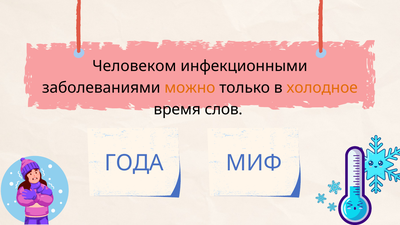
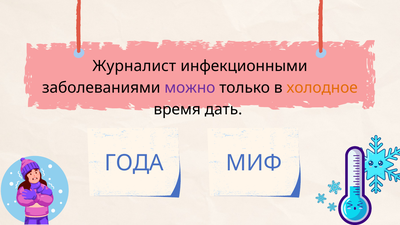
Человеком: Человеком -> Журналист
можно colour: orange -> purple
слов: слов -> дать
